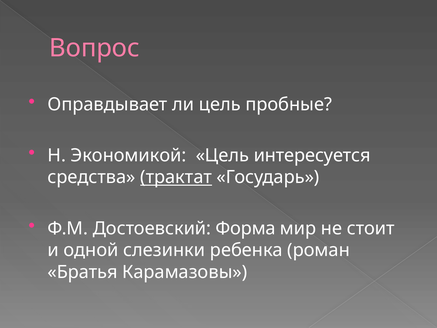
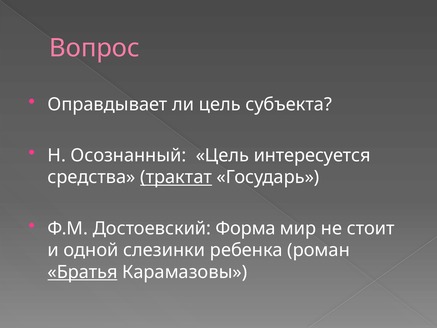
пробные: пробные -> субъекта
Экономикой: Экономикой -> Осознанный
Братья underline: none -> present
